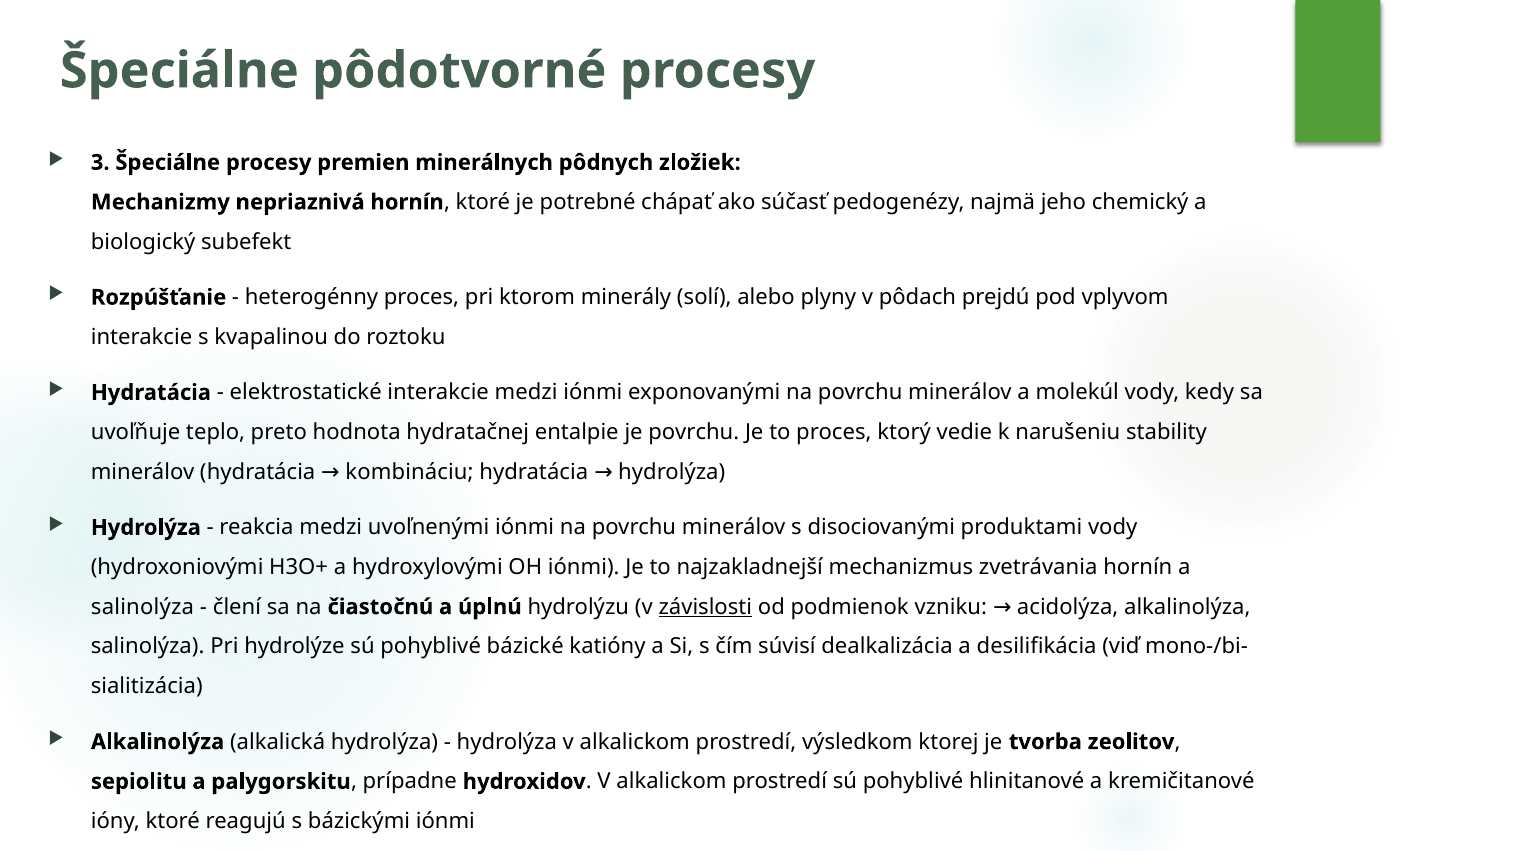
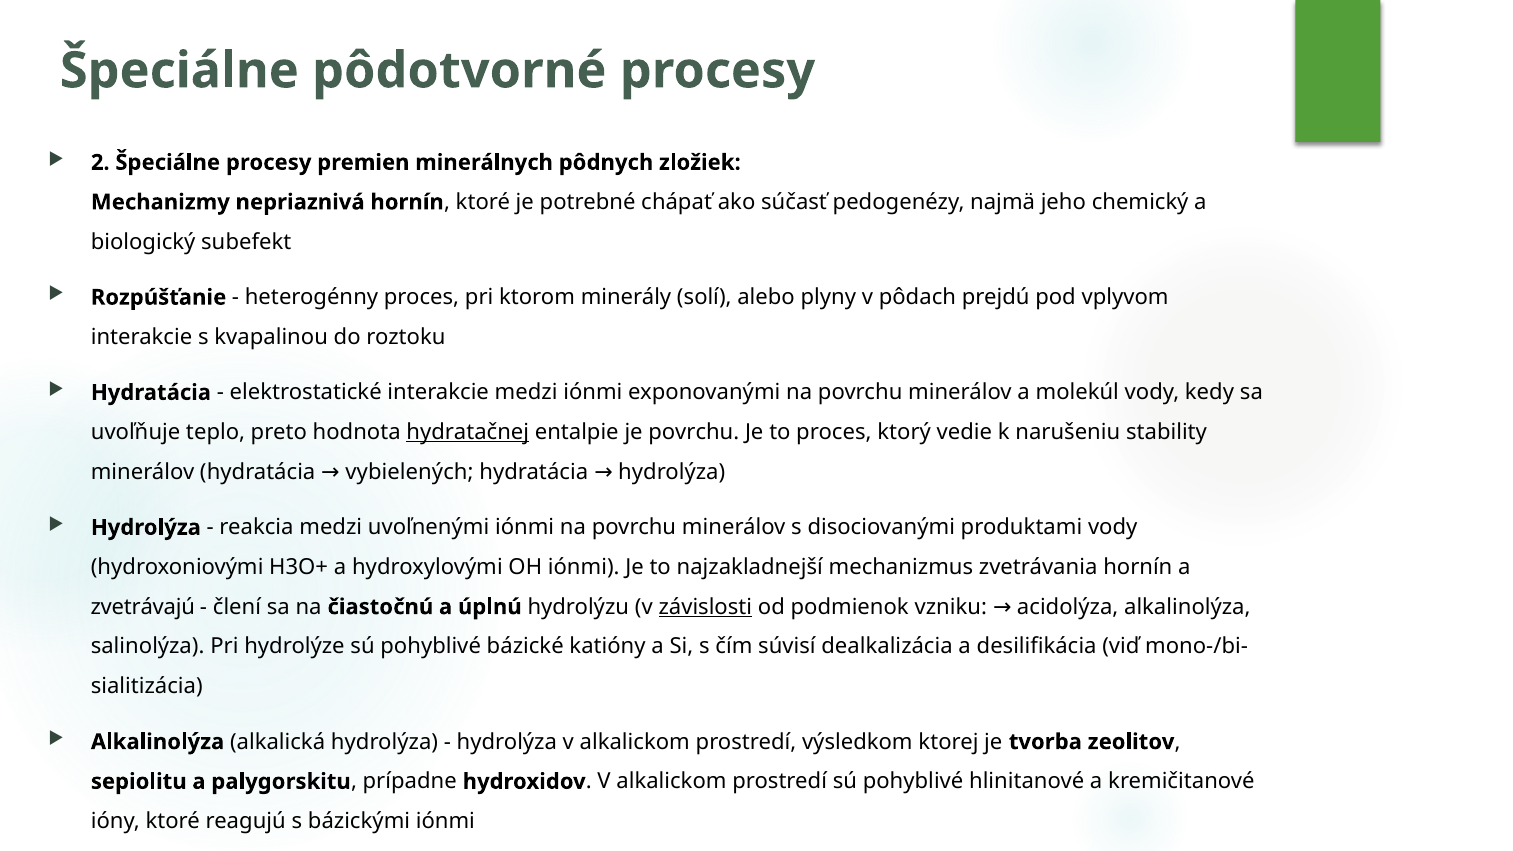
3: 3 -> 2
hydratačnej underline: none -> present
kombináciu: kombináciu -> vybielených
salinolýza at (142, 607): salinolýza -> zvetrávajú
